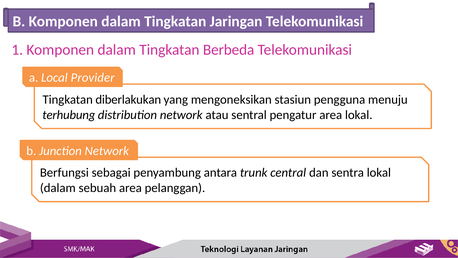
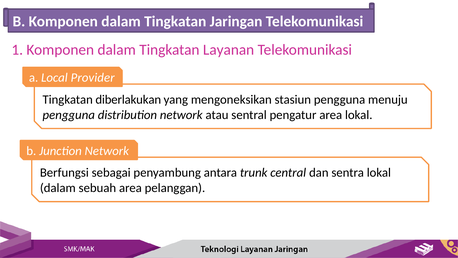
Berbeda: Berbeda -> Layanan
terhubung at (69, 115): terhubung -> pengguna
